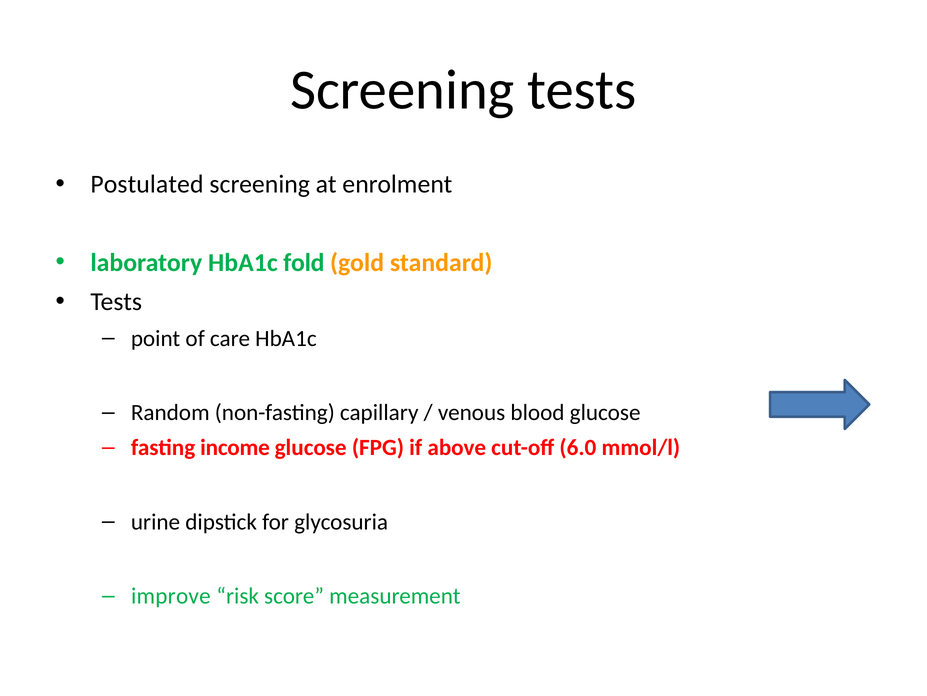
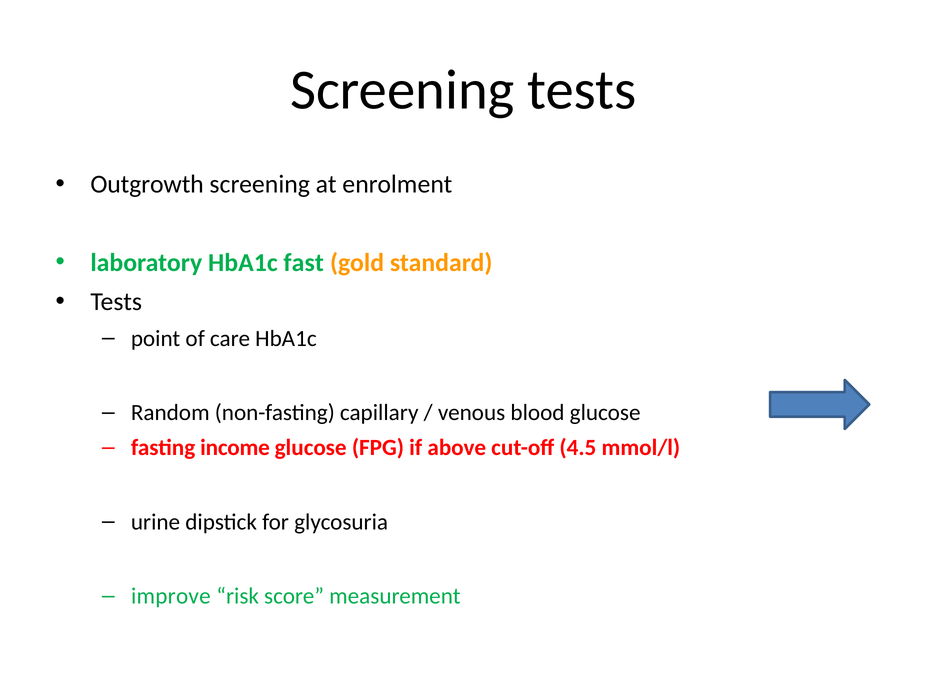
Postulated: Postulated -> Outgrowth
fold: fold -> fast
6.0: 6.0 -> 4.5
